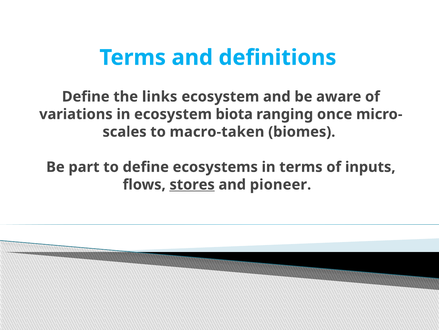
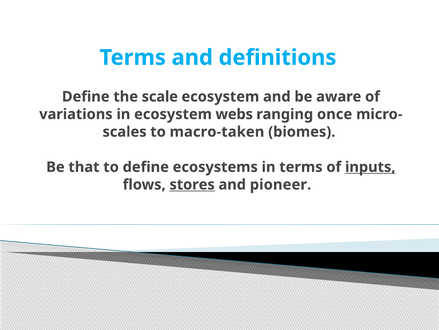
links: links -> scale
biota: biota -> webs
part: part -> that
inputs underline: none -> present
